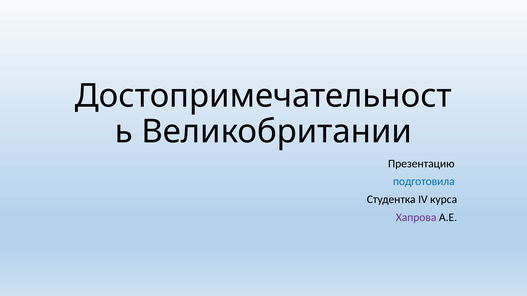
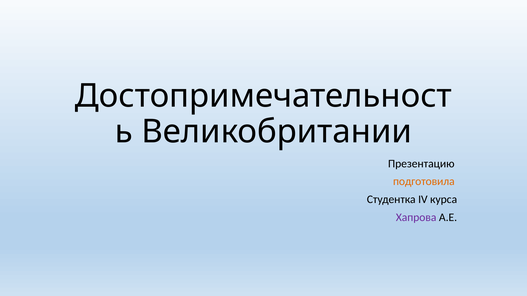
подготовила colour: blue -> orange
